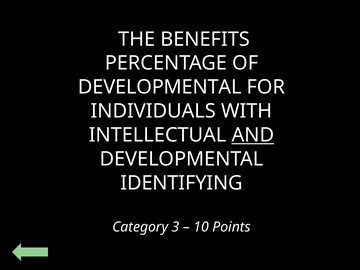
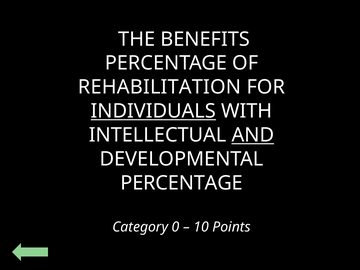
DEVELOPMENTAL at (160, 87): DEVELOPMENTAL -> REHABILITATION
INDIVIDUALS underline: none -> present
IDENTIFYING at (182, 183): IDENTIFYING -> PERCENTAGE
3: 3 -> 0
